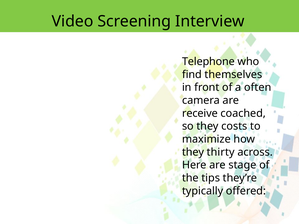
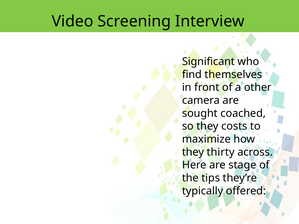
Telephone: Telephone -> Significant
often: often -> other
receive: receive -> sought
